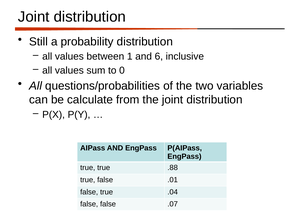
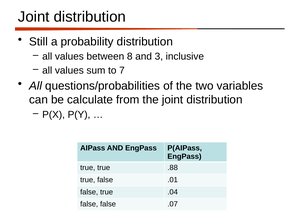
1: 1 -> 8
6: 6 -> 3
0: 0 -> 7
